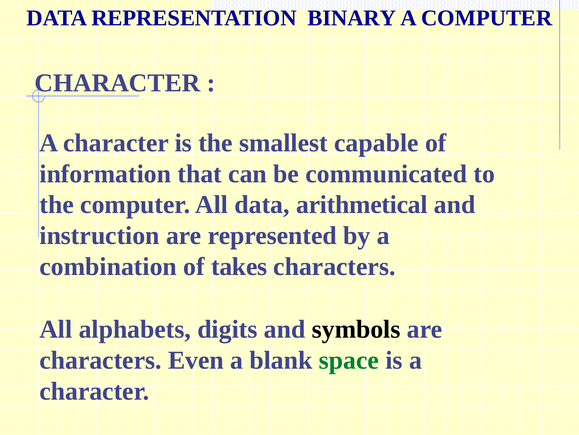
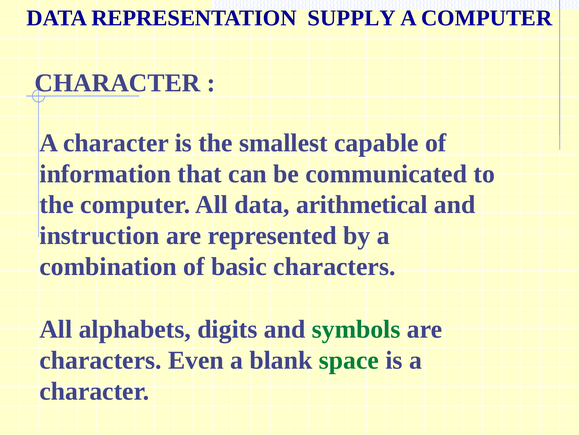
BINARY: BINARY -> SUPPLY
takes: takes -> basic
symbols colour: black -> green
